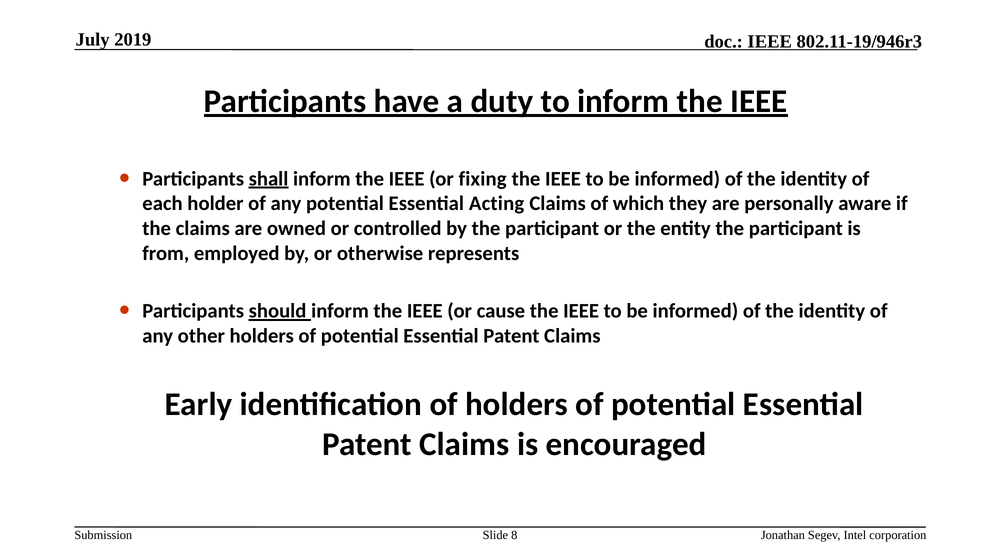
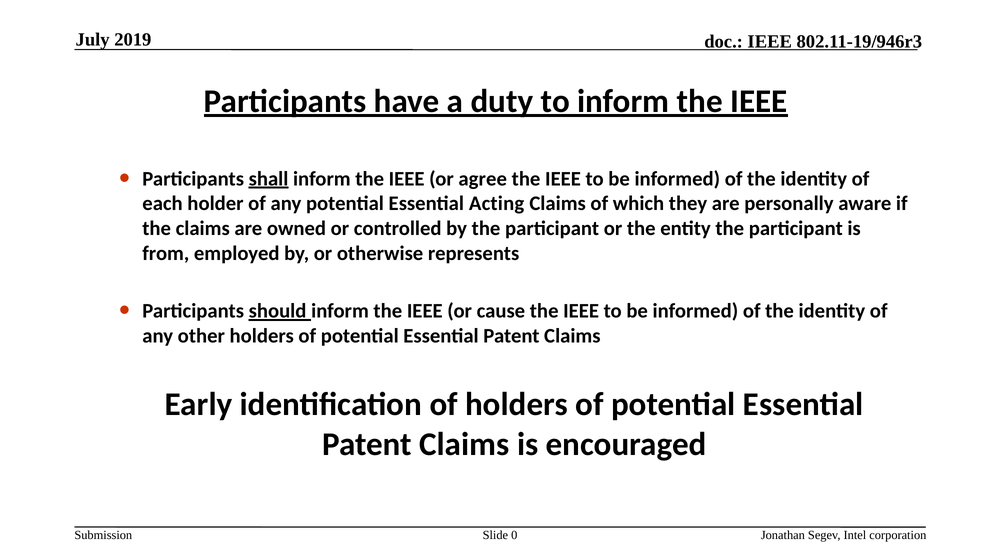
fixing: fixing -> agree
8: 8 -> 0
